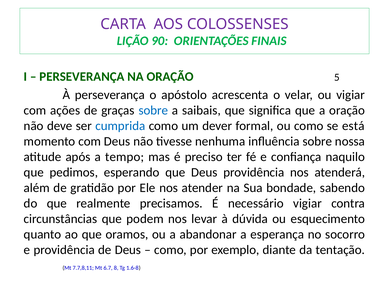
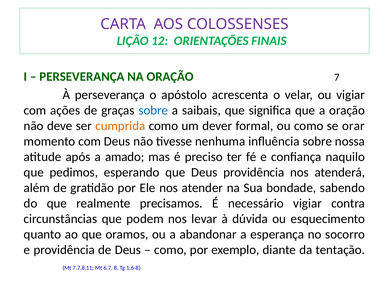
90: 90 -> 12
5: 5 -> 7
cumprida colour: blue -> orange
está: está -> orar
tempo: tempo -> amado
